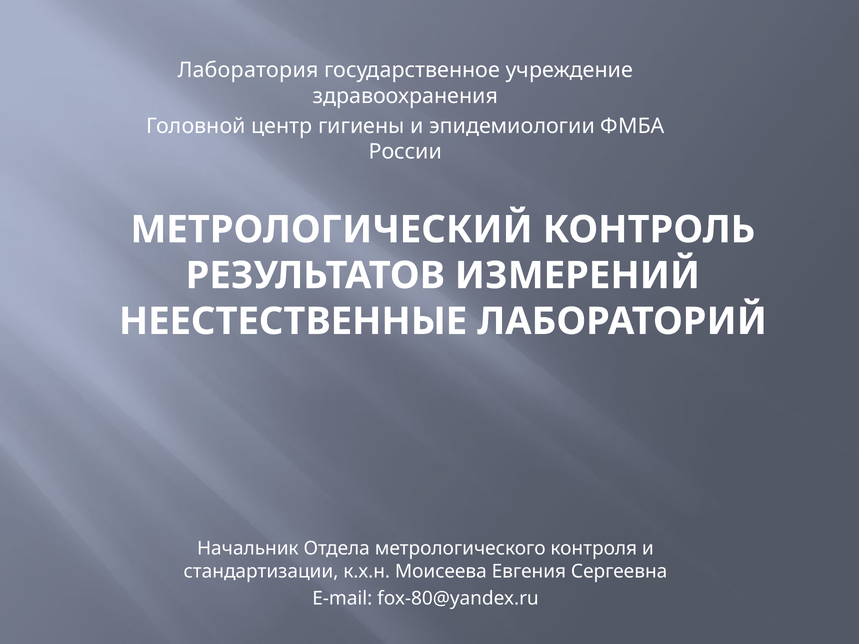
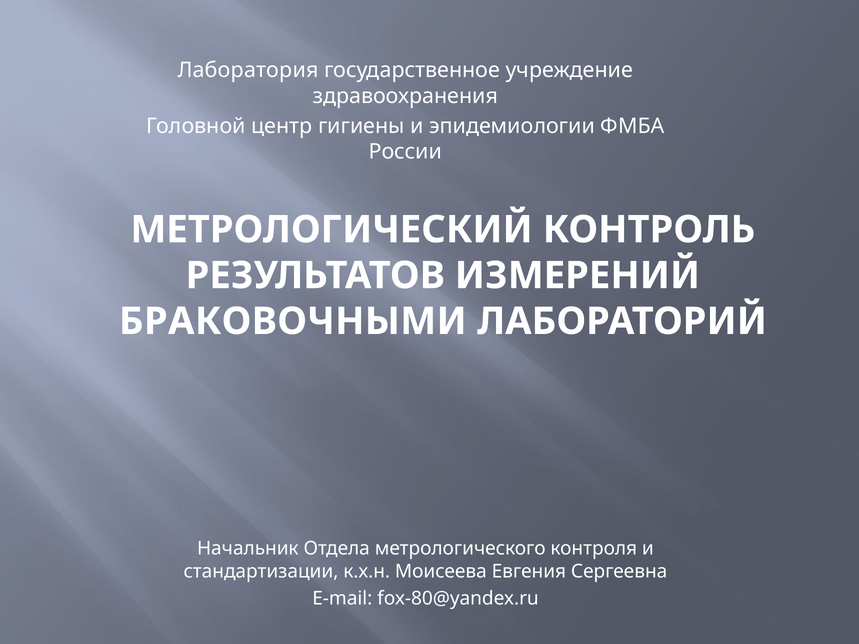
НЕЕСТЕСТВЕННЫЕ: НЕЕСТЕСТВЕННЫЕ -> БРАКОВОЧНЫМИ
